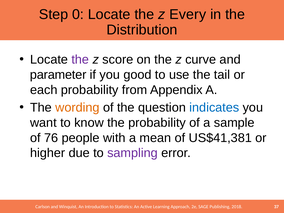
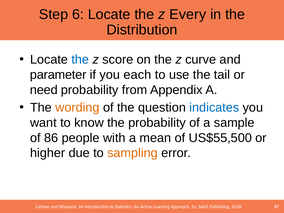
0: 0 -> 6
the at (80, 60) colour: purple -> blue
good: good -> each
each: each -> need
76: 76 -> 86
US$41,381: US$41,381 -> US$55,500
sampling colour: purple -> orange
